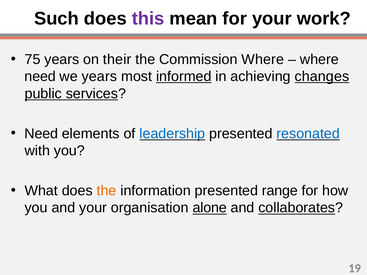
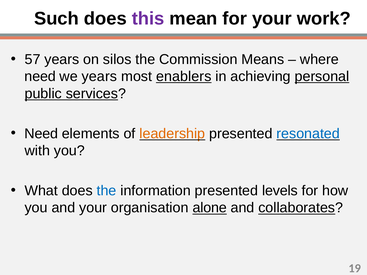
75: 75 -> 57
their: their -> silos
Commission Where: Where -> Means
informed: informed -> enablers
changes: changes -> personal
leadership colour: blue -> orange
the at (107, 191) colour: orange -> blue
range: range -> levels
